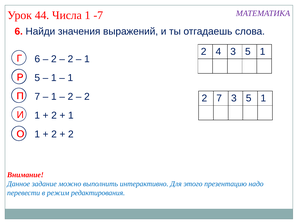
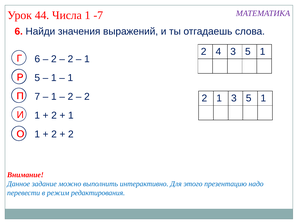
7 at (219, 98): 7 -> 1
